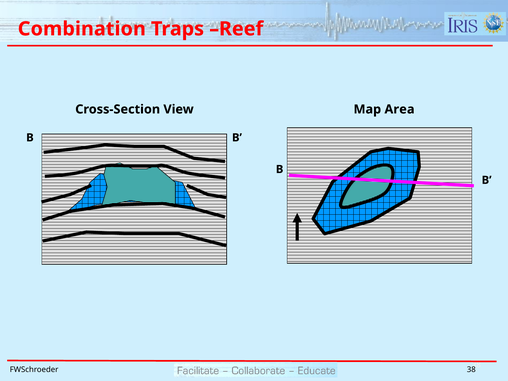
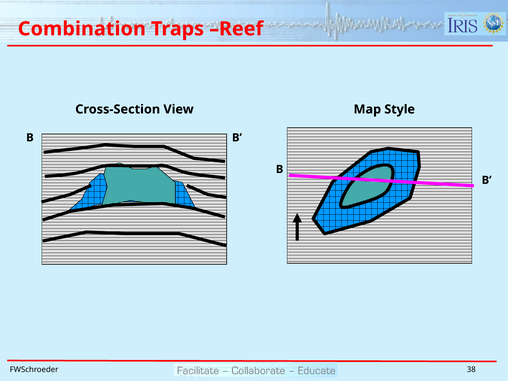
Area: Area -> Style
